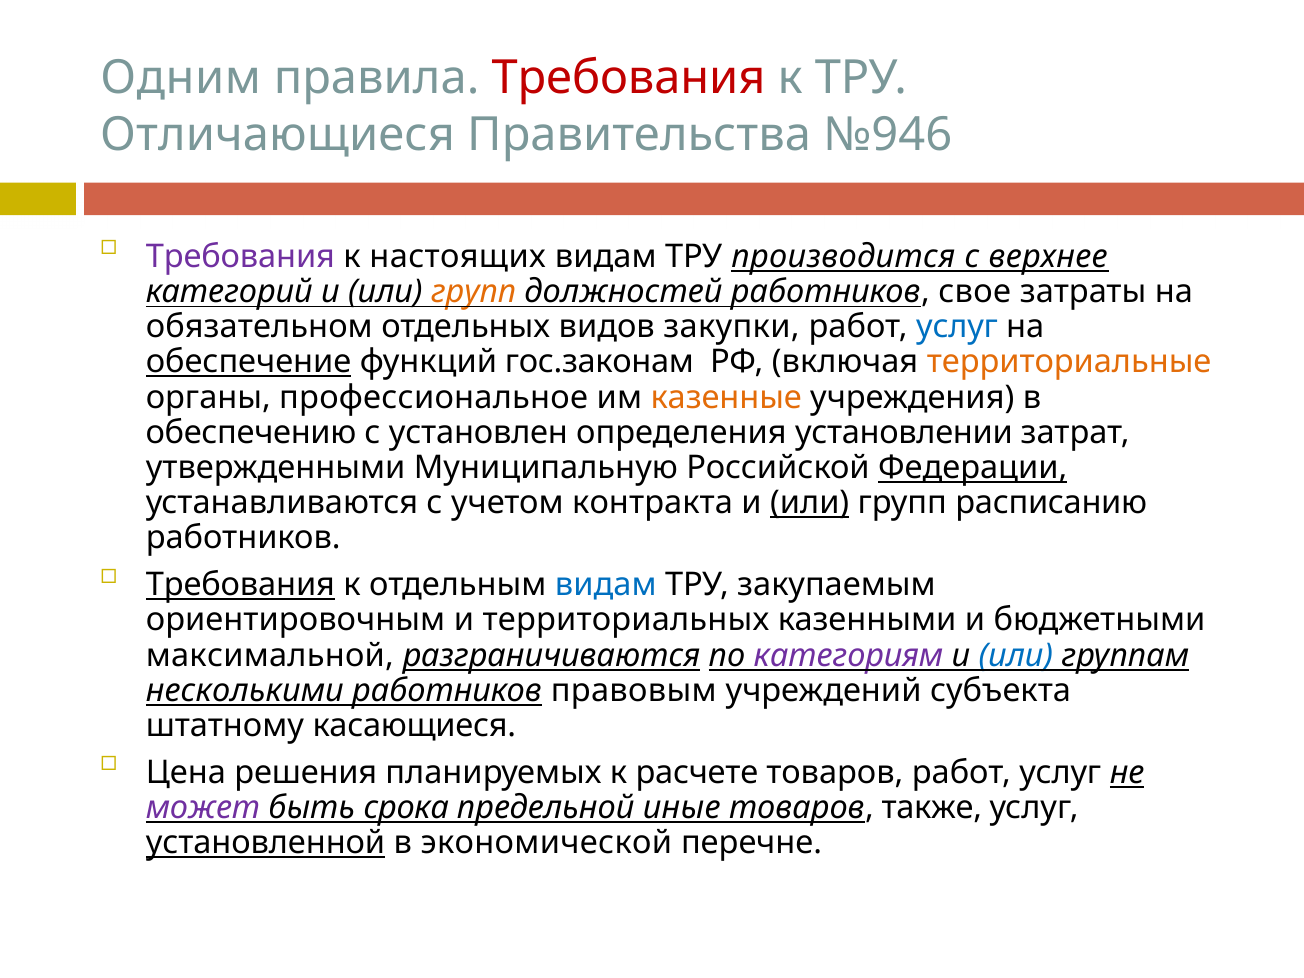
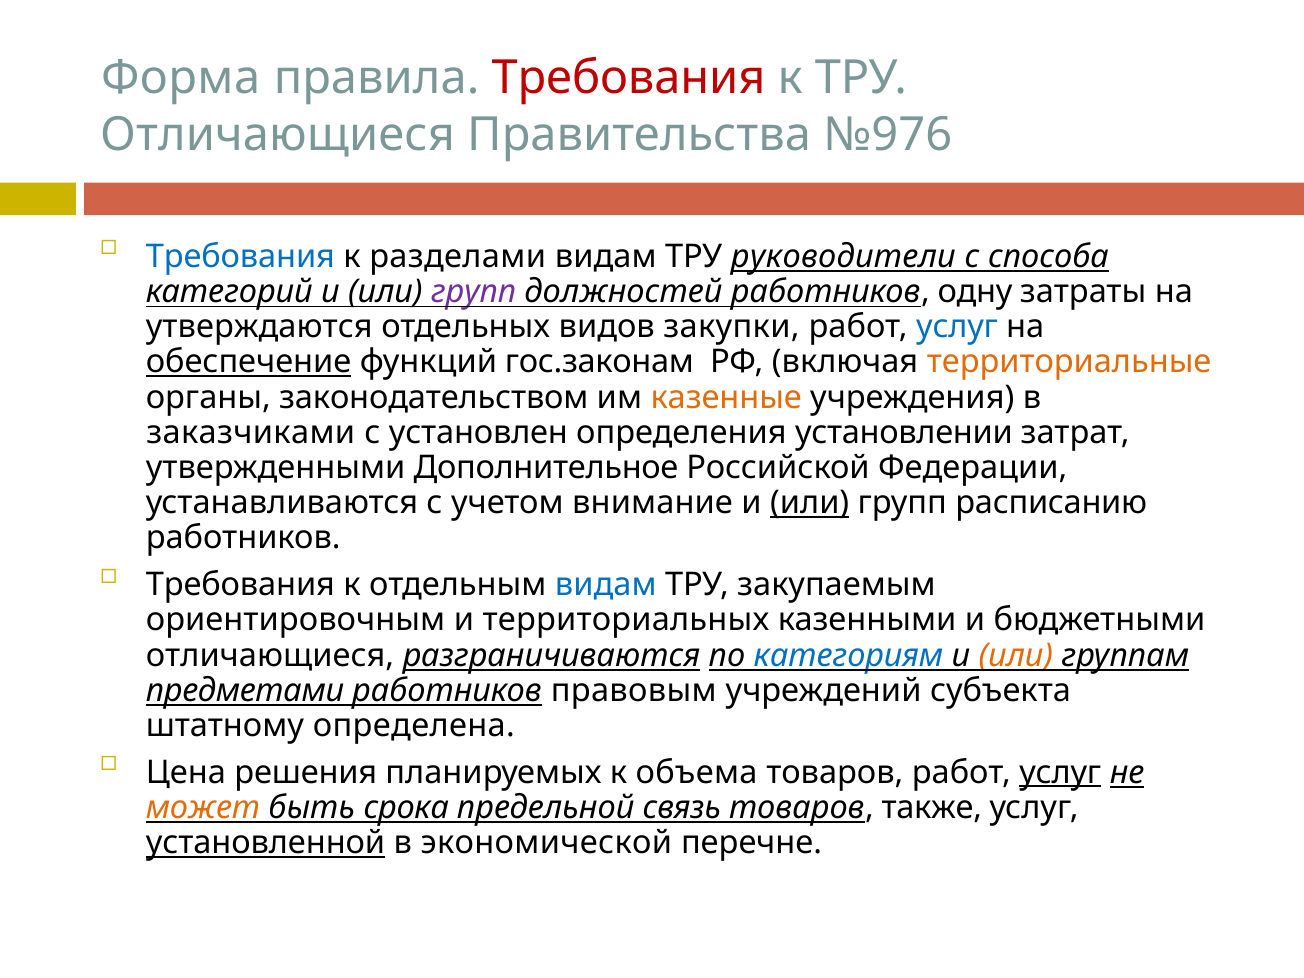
Одним: Одним -> Форма
№946: №946 -> №976
Требования at (240, 256) colour: purple -> blue
настоящих: настоящих -> разделами
производится: производится -> руководители
верхнее: верхнее -> способа
групп at (474, 292) colour: orange -> purple
свое: свое -> одну
обязательном: обязательном -> утверждаются
профессиональное: профессиональное -> законодательством
обеспечению: обеспечению -> заказчиками
Муниципальную: Муниципальную -> Дополнительное
Федерации underline: present -> none
контракта: контракта -> внимание
Требования at (240, 585) underline: present -> none
максимальной at (270, 655): максимальной -> отличающиеся
категориям colour: purple -> blue
или at (1016, 655) colour: blue -> orange
несколькими: несколькими -> предметами
касающиеся: касающиеся -> определена
расчете: расчете -> объема
услуг at (1060, 772) underline: none -> present
может colour: purple -> orange
иные: иные -> связь
